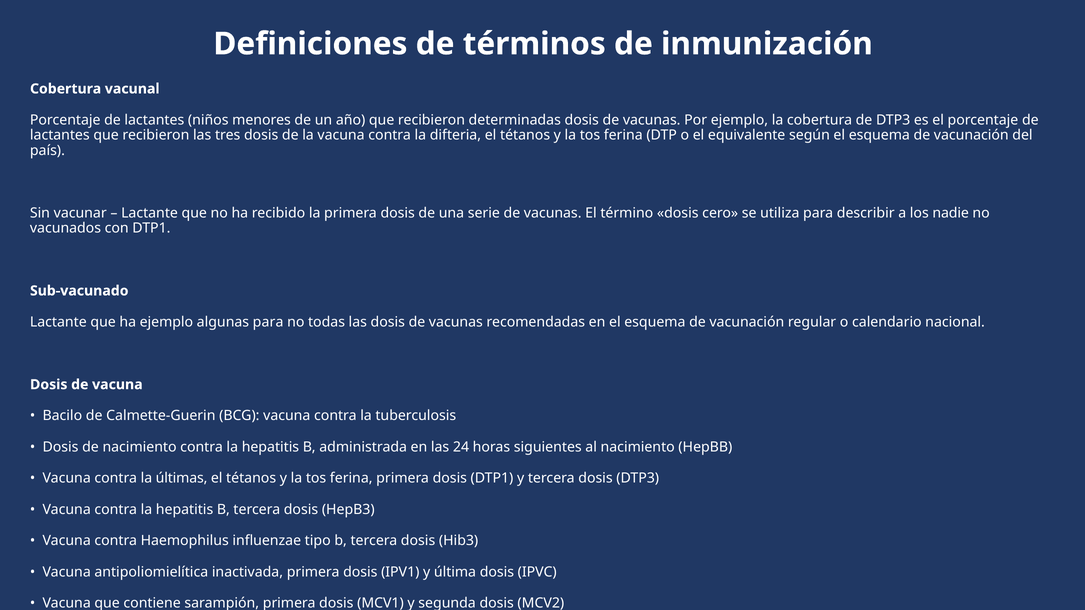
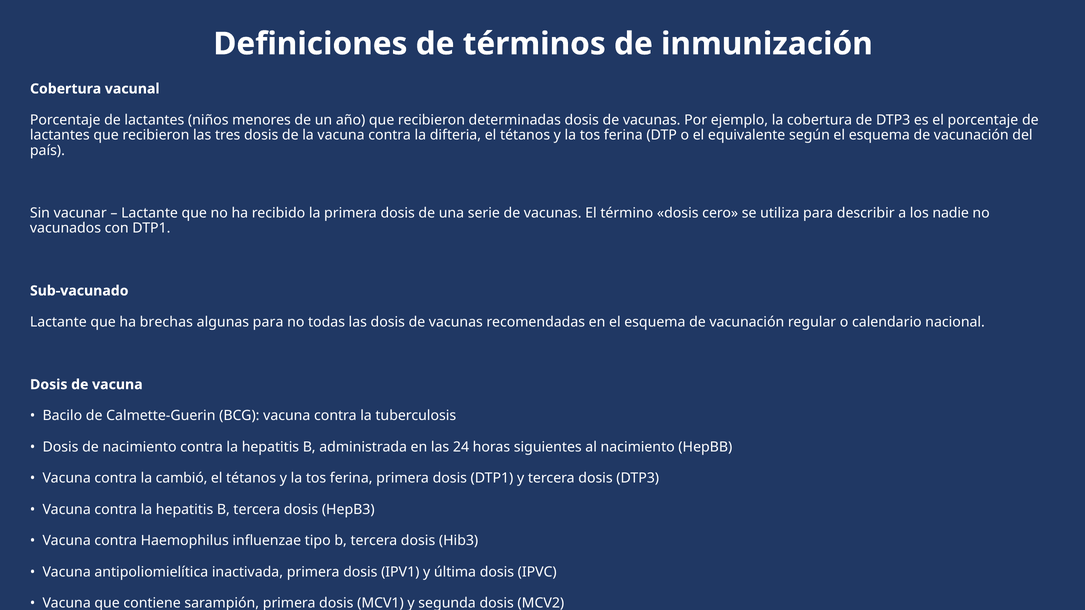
ha ejemplo: ejemplo -> brechas
últimas: últimas -> cambió
